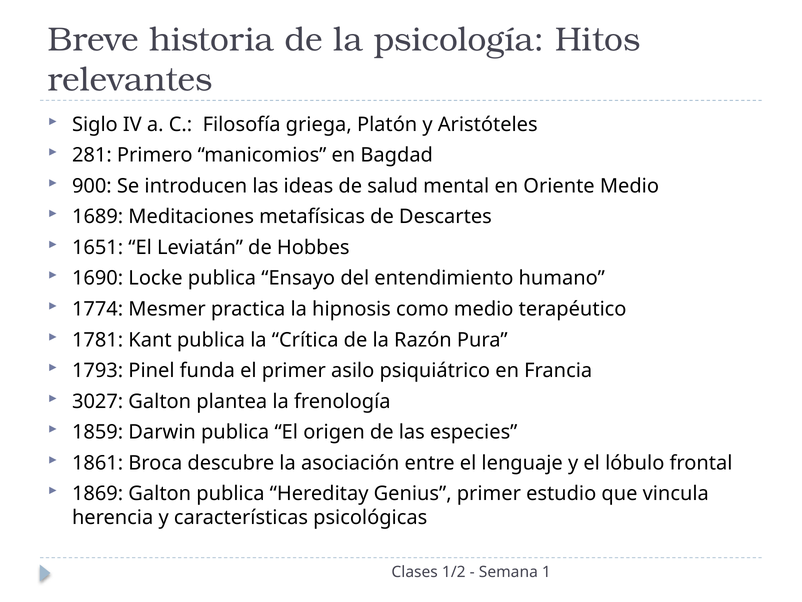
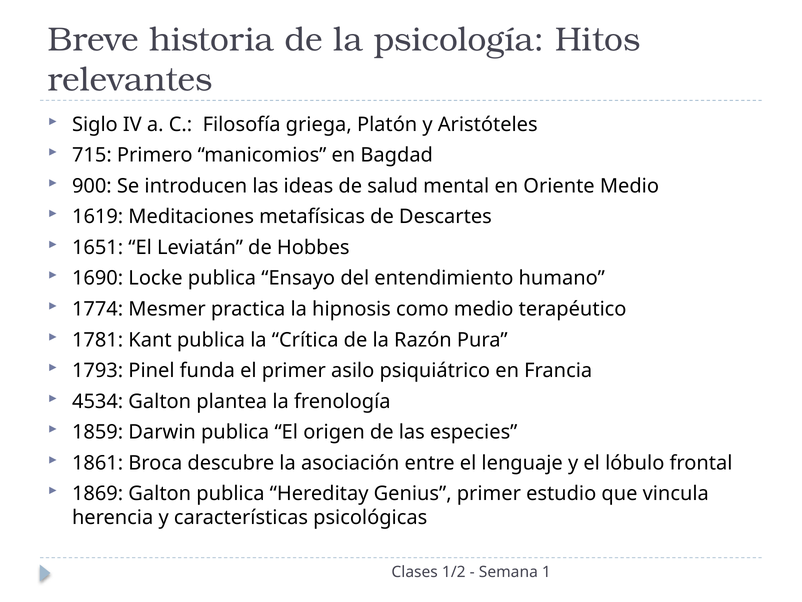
281: 281 -> 715
1689: 1689 -> 1619
3027: 3027 -> 4534
